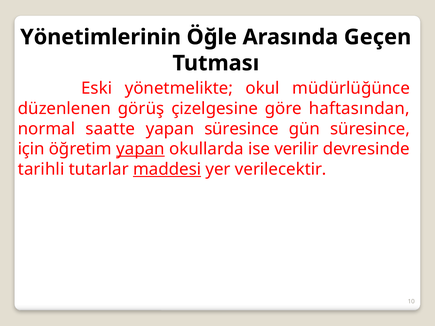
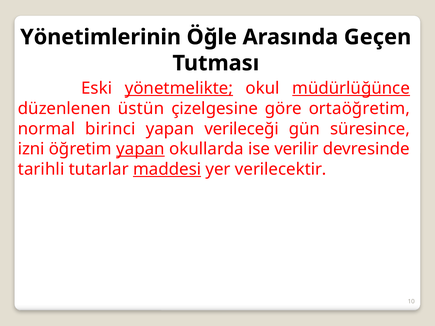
yönetmelikte underline: none -> present
müdürlüğünce underline: none -> present
görüş: görüş -> üstün
haftasından: haftasından -> ortaöğretim
saatte: saatte -> birinci
yapan süresince: süresince -> verileceği
için: için -> izni
